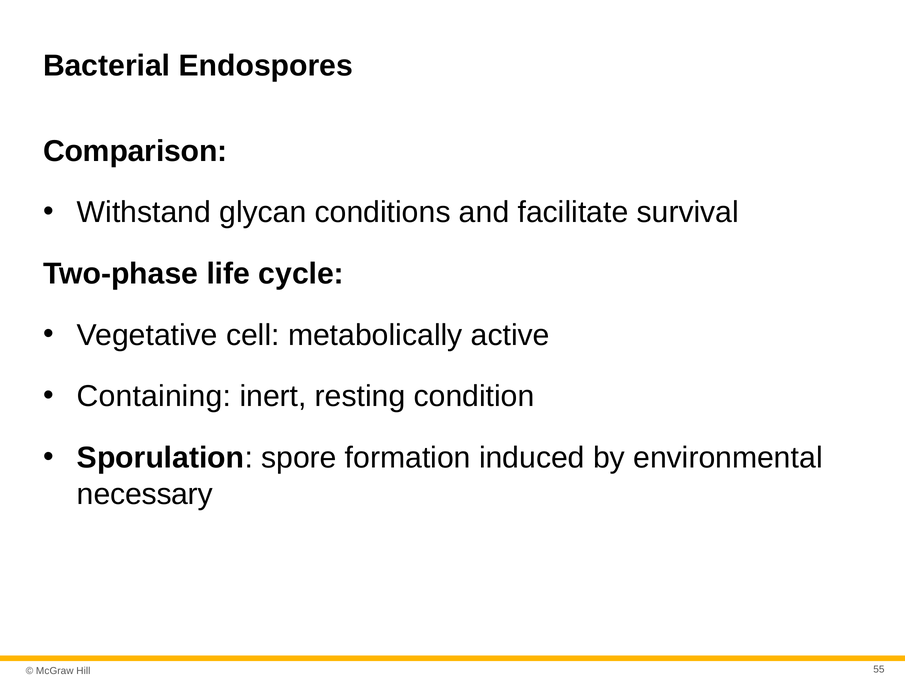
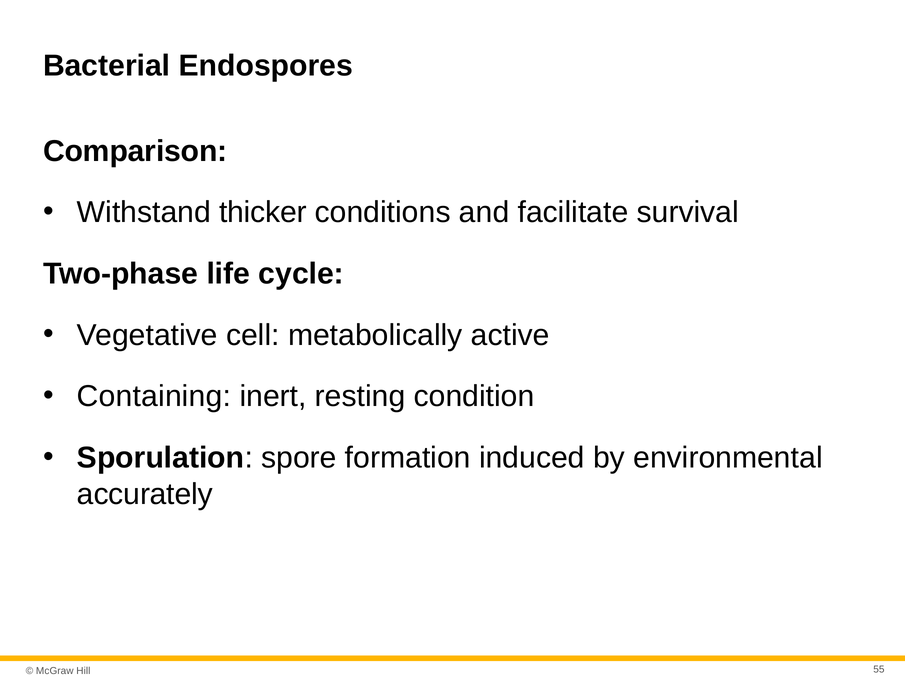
glycan: glycan -> thicker
necessary: necessary -> accurately
